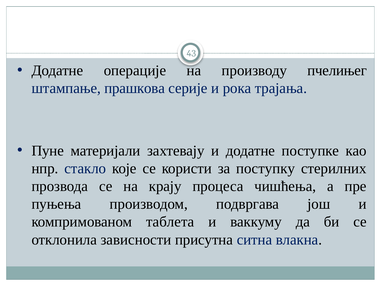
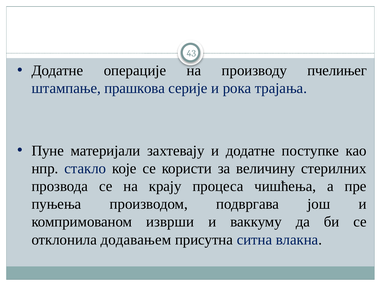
поступку: поступку -> величину
таблета: таблета -> изврши
зависности: зависности -> додавањем
